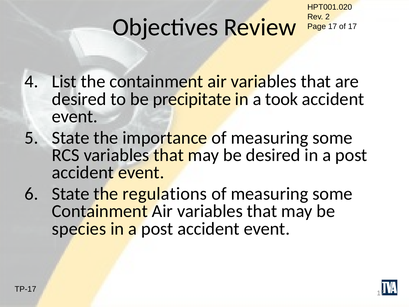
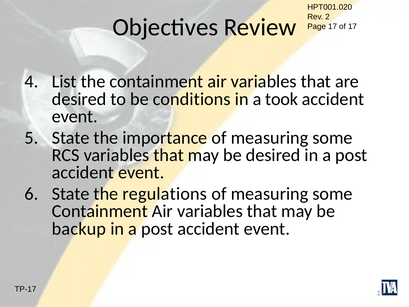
precipitate: precipitate -> conditions
species: species -> backup
